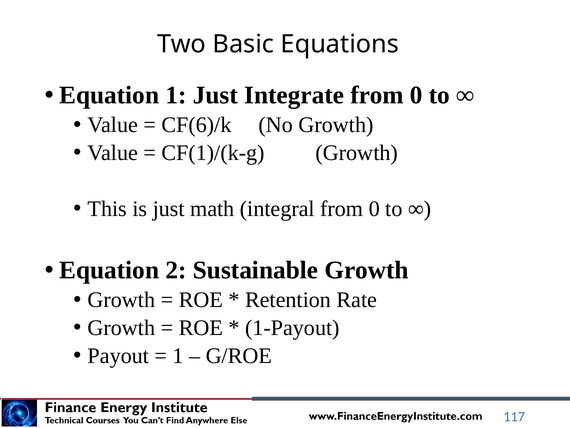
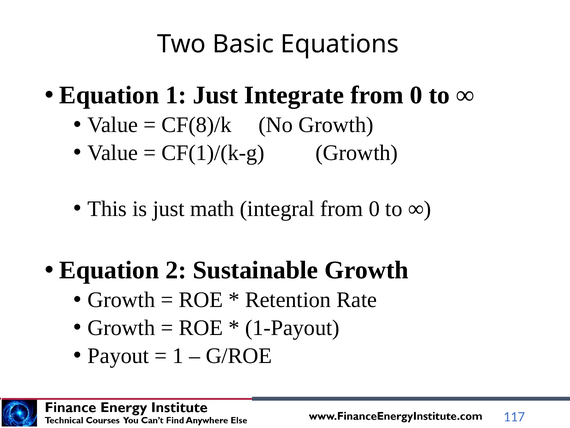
CF(6)/k: CF(6)/k -> CF(8)/k
